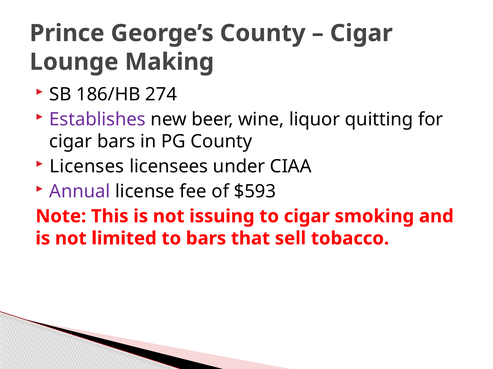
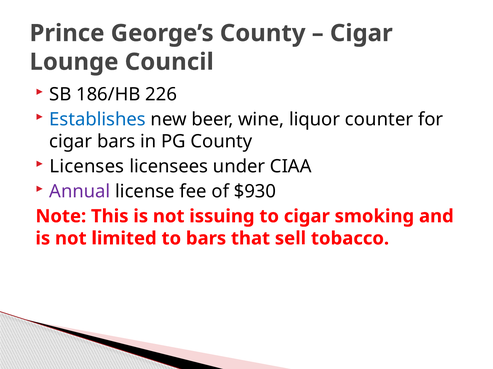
Making: Making -> Council
274: 274 -> 226
Establishes colour: purple -> blue
quitting: quitting -> counter
$593: $593 -> $930
